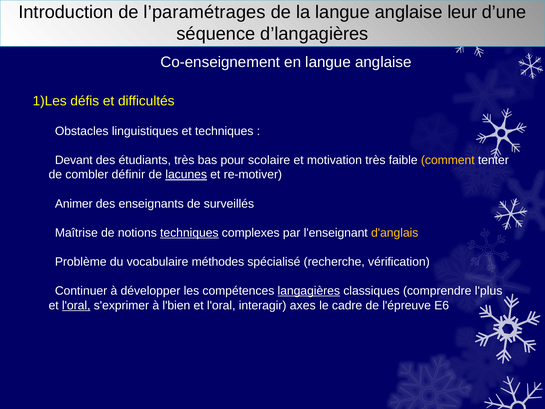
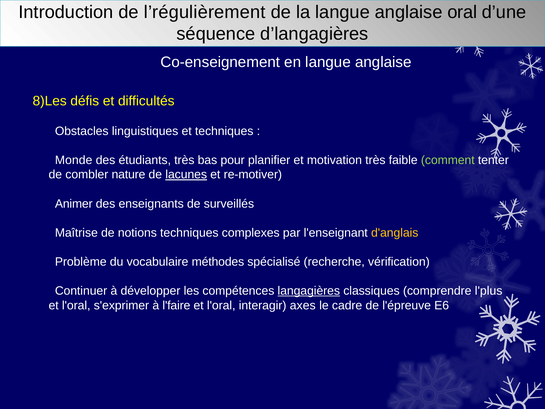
l’paramétrages: l’paramétrages -> l’régulièrement
leur: leur -> oral
1)Les: 1)Les -> 8)Les
Devant: Devant -> Monde
scolaire: scolaire -> planifier
comment colour: yellow -> light green
définir: définir -> nature
techniques at (189, 233) underline: present -> none
l'oral at (76, 305) underline: present -> none
l'bien: l'bien -> l'faire
